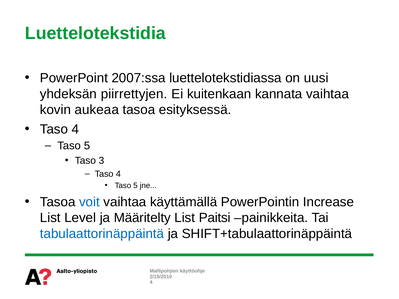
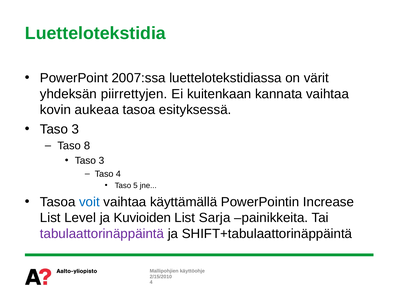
uusi: uusi -> värit
4 at (75, 129): 4 -> 3
5 at (87, 146): 5 -> 8
Määritelty: Määritelty -> Kuvioiden
Paitsi: Paitsi -> Sarja
tabulaattorinäppäintä colour: blue -> purple
